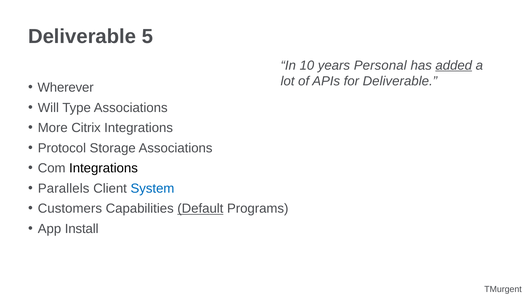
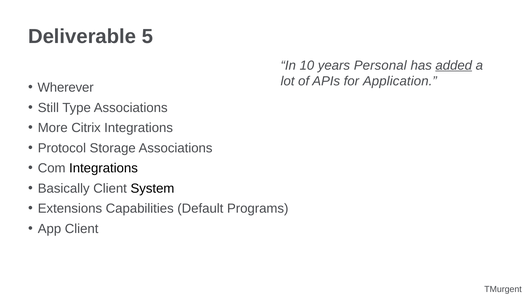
for Deliverable: Deliverable -> Application
Will: Will -> Still
Parallels: Parallels -> Basically
System colour: blue -> black
Customers: Customers -> Extensions
Default underline: present -> none
App Install: Install -> Client
